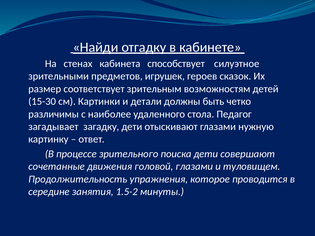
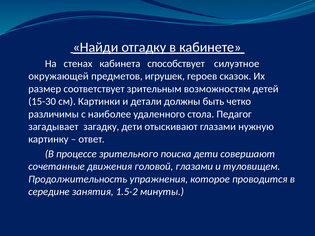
зрительными: зрительными -> окружающей
